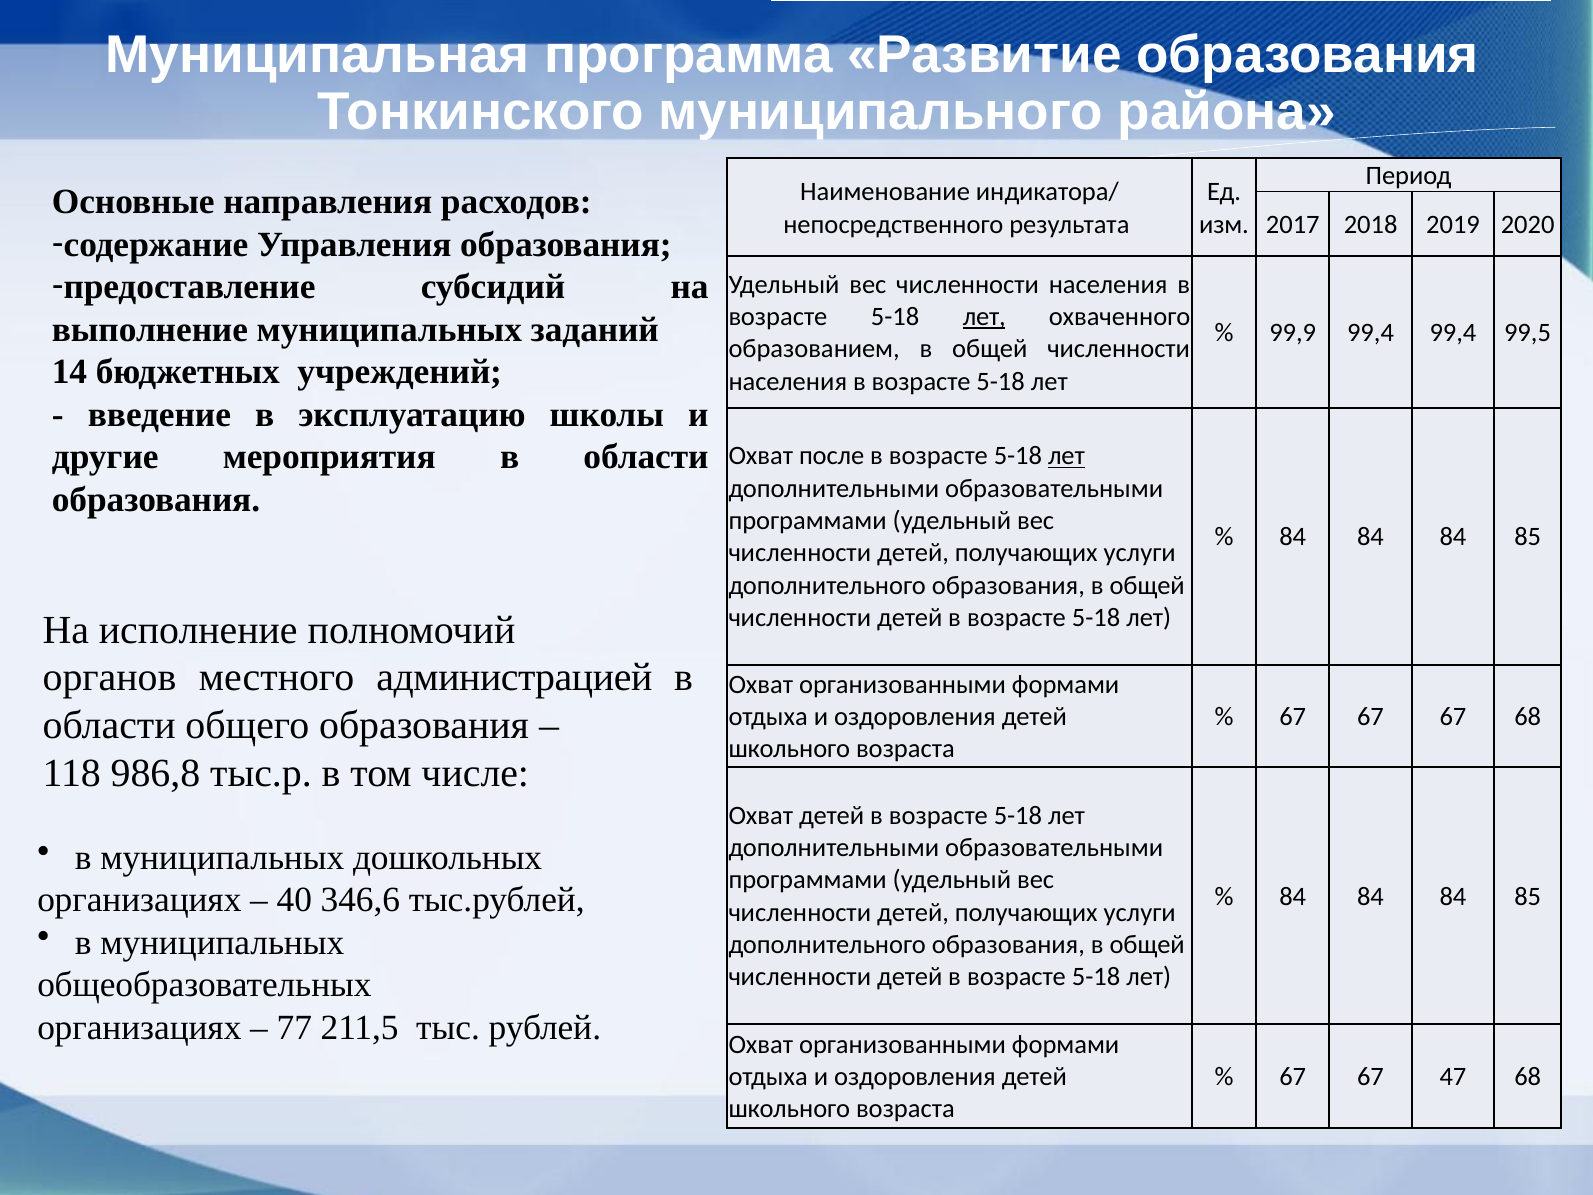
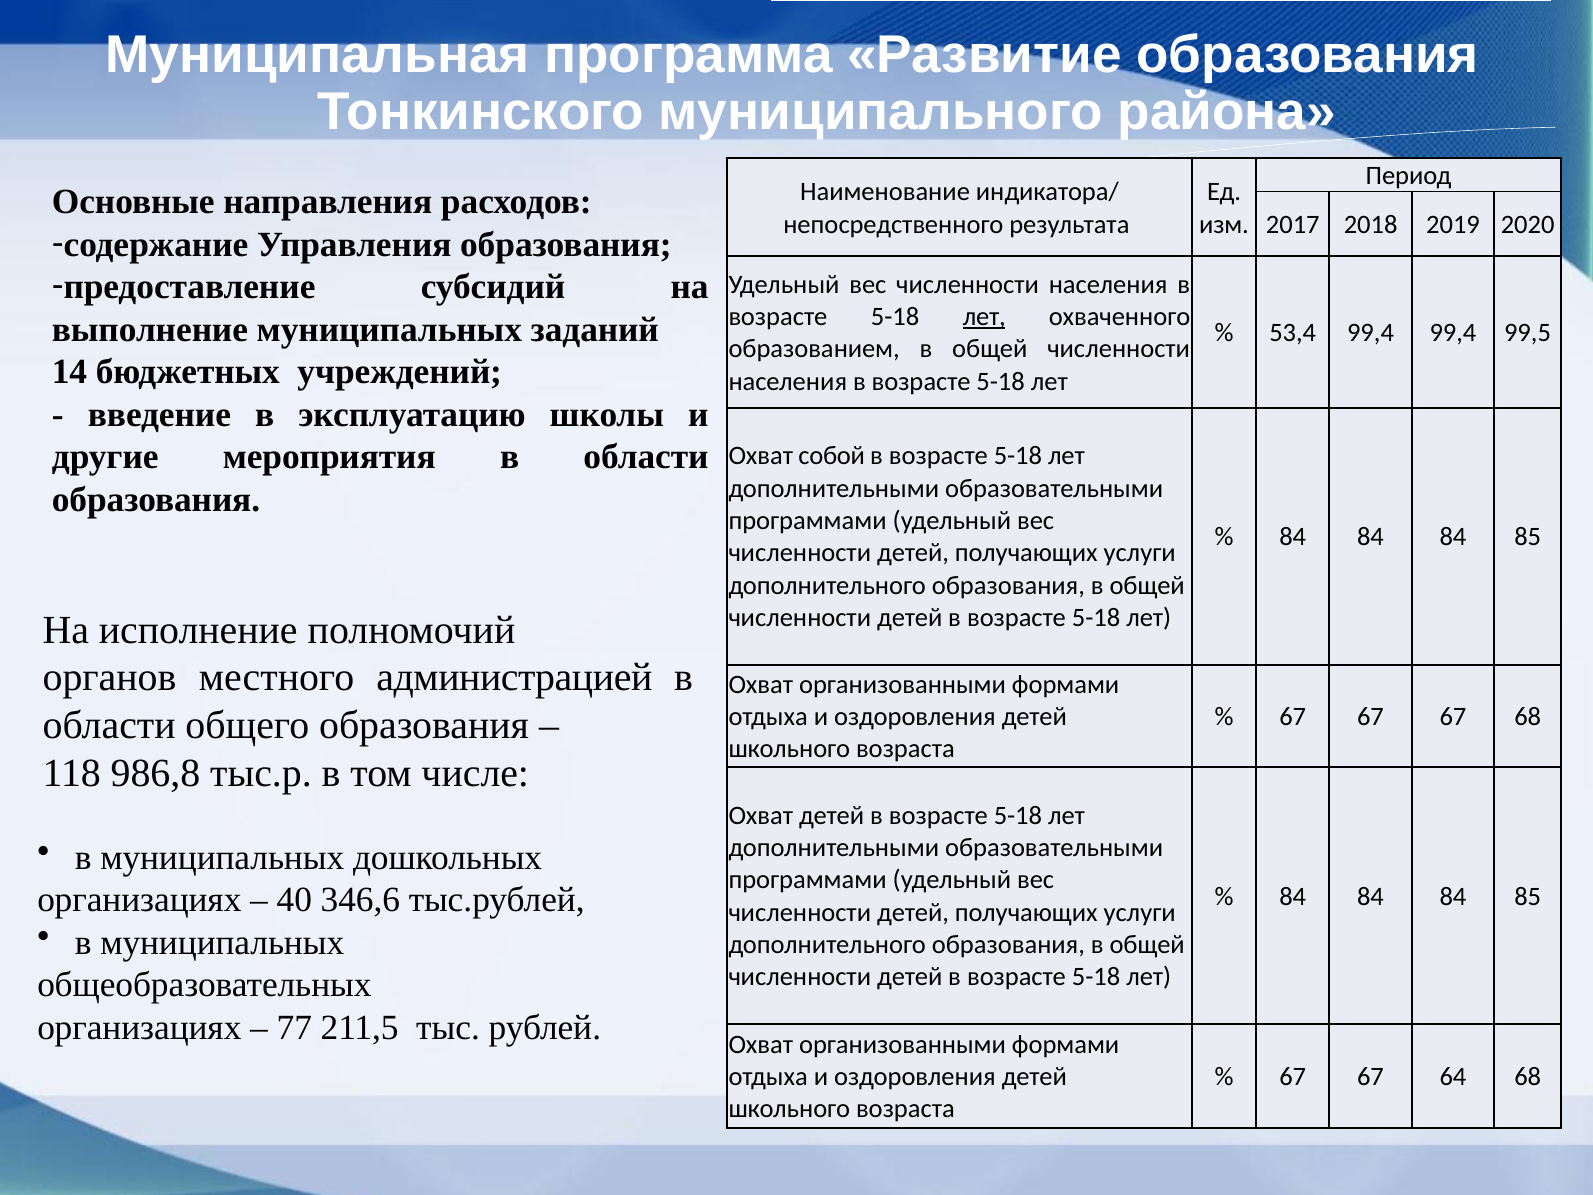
99,9: 99,9 -> 53,4
после: после -> собой
лет at (1066, 456) underline: present -> none
47: 47 -> 64
